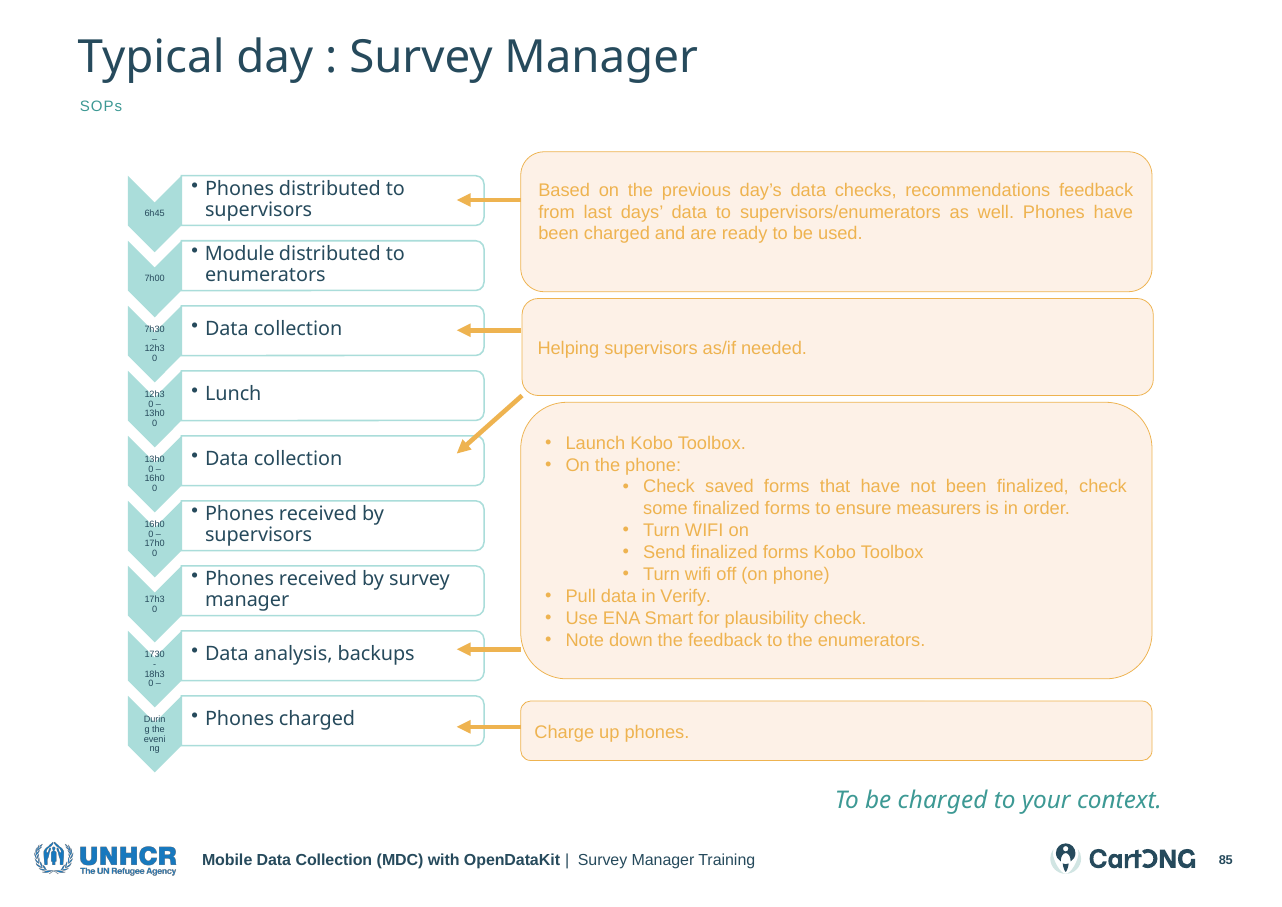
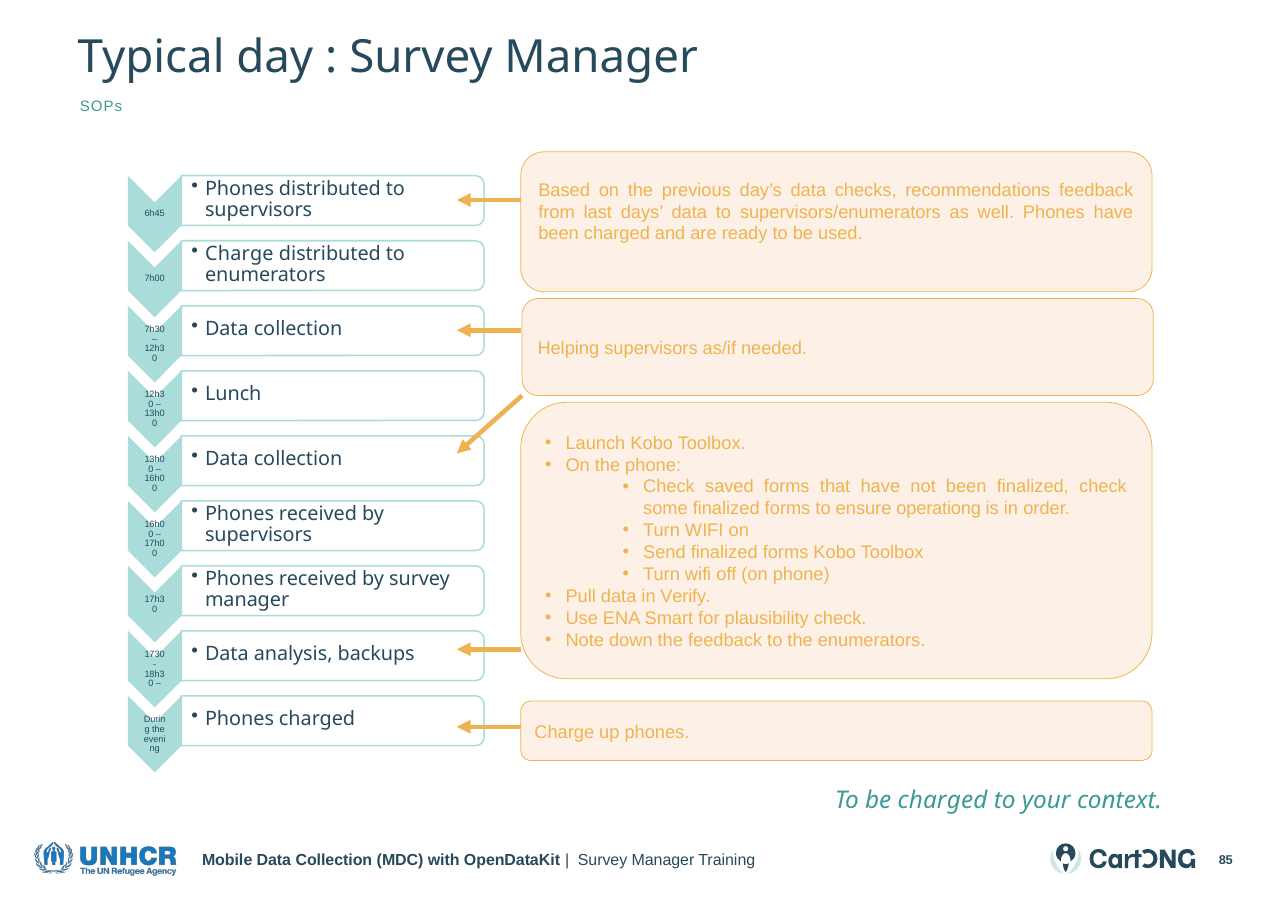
Module at (240, 253): Module -> Charge
measurers: measurers -> operationg
